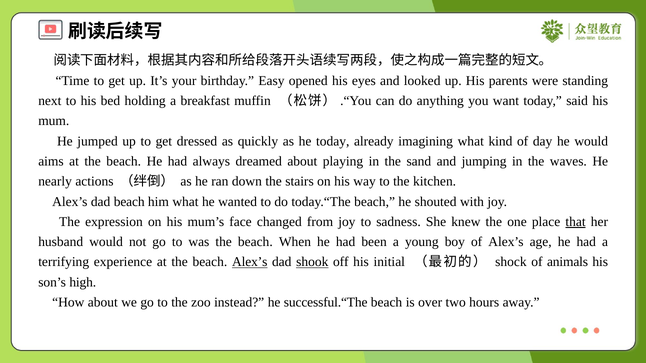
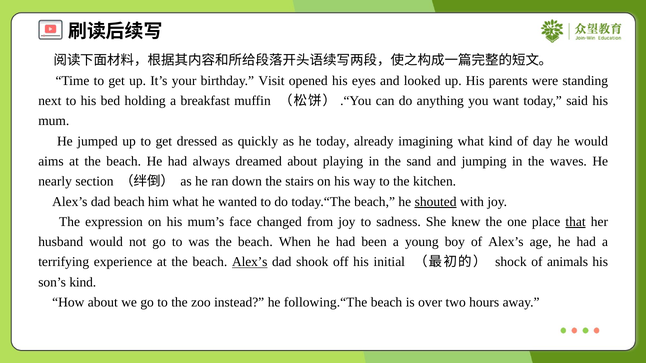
Easy: Easy -> Visit
actions: actions -> section
shouted underline: none -> present
shook underline: present -> none
son’s high: high -> kind
successful.“The: successful.“The -> following.“The
